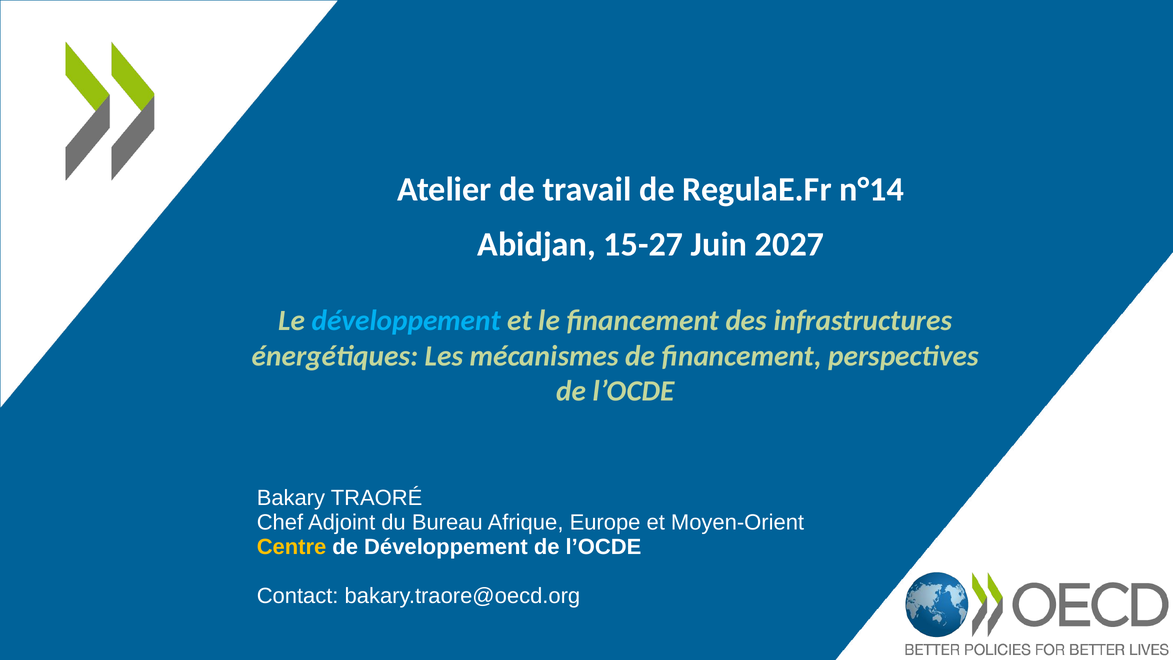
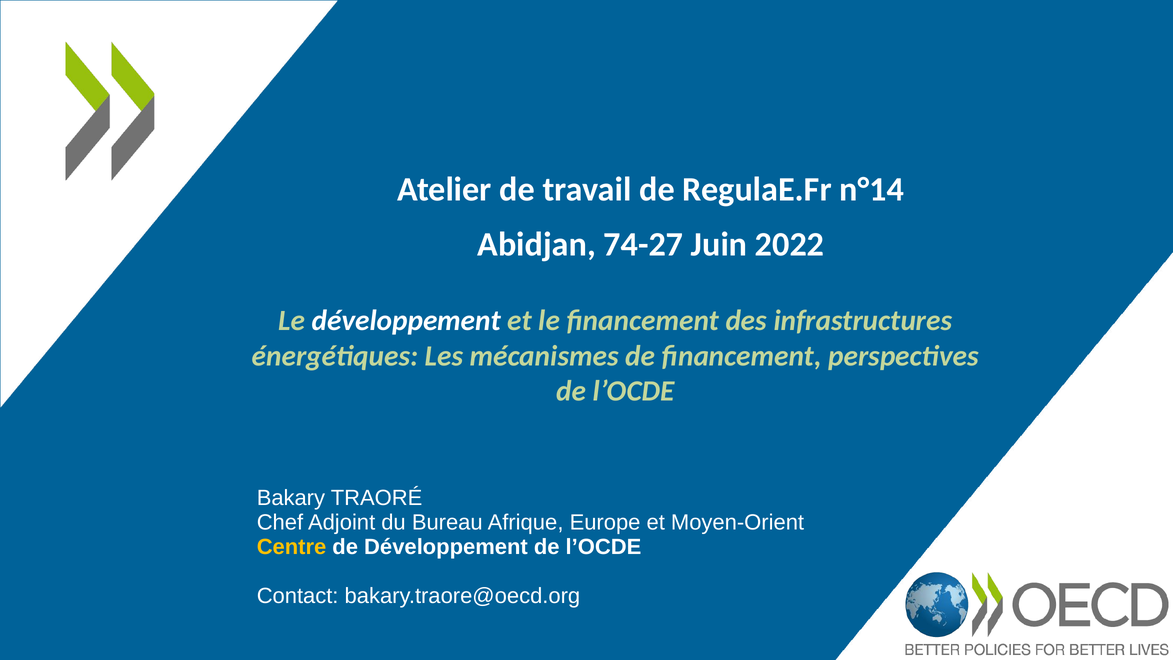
15-27: 15-27 -> 74-27
2027: 2027 -> 2022
développement at (406, 321) colour: light blue -> white
